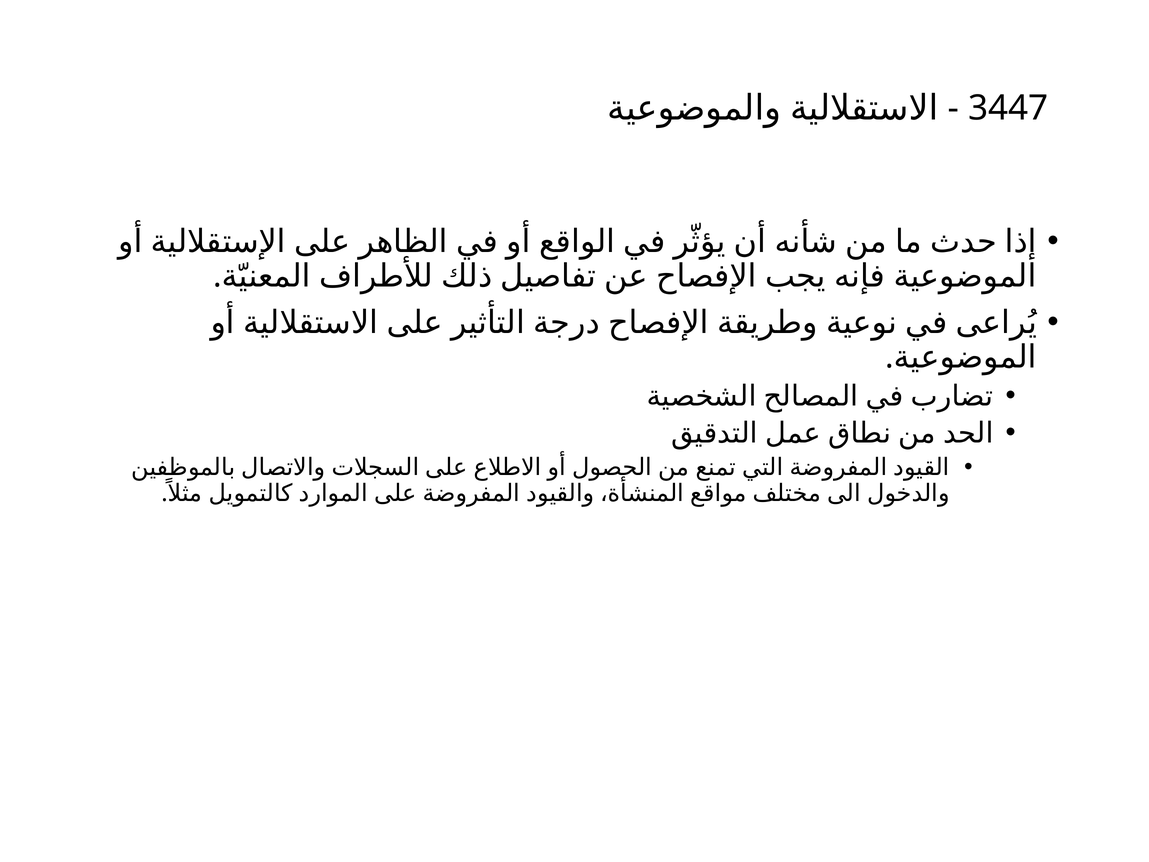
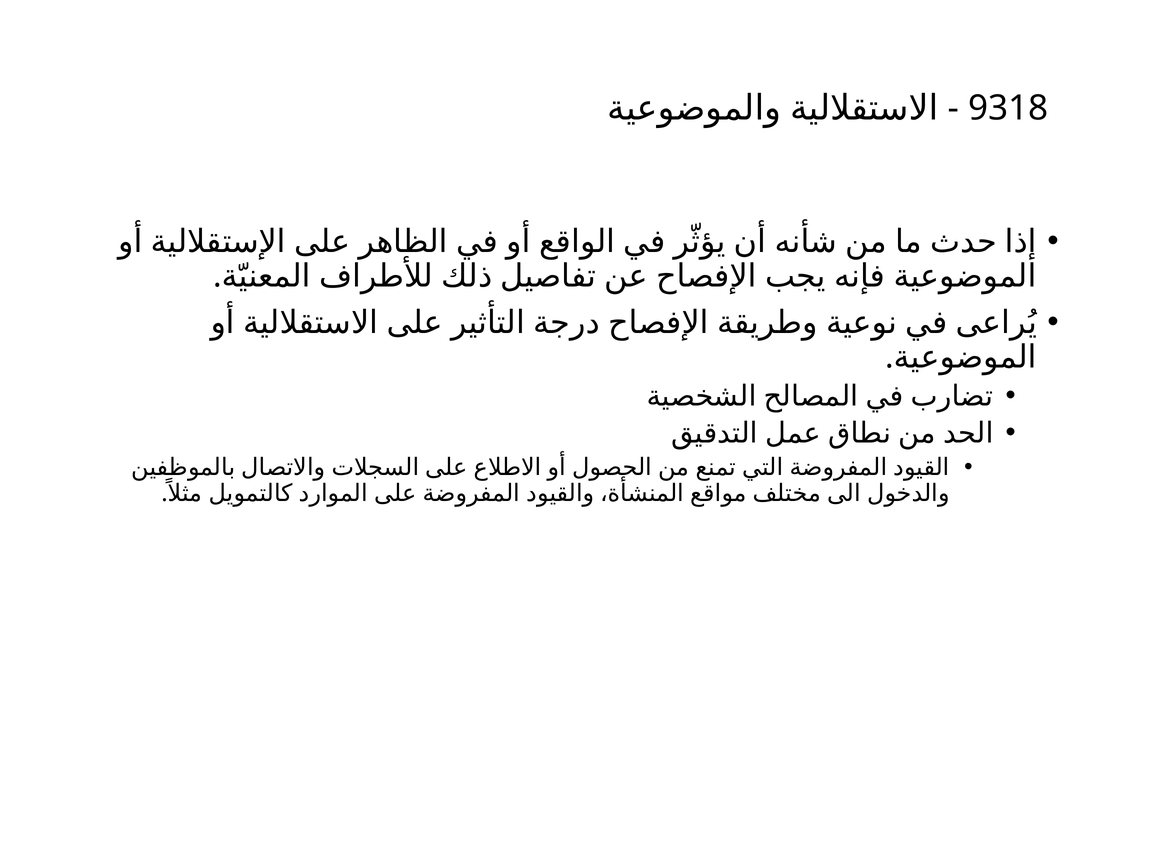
3447: 3447 -> 9318
